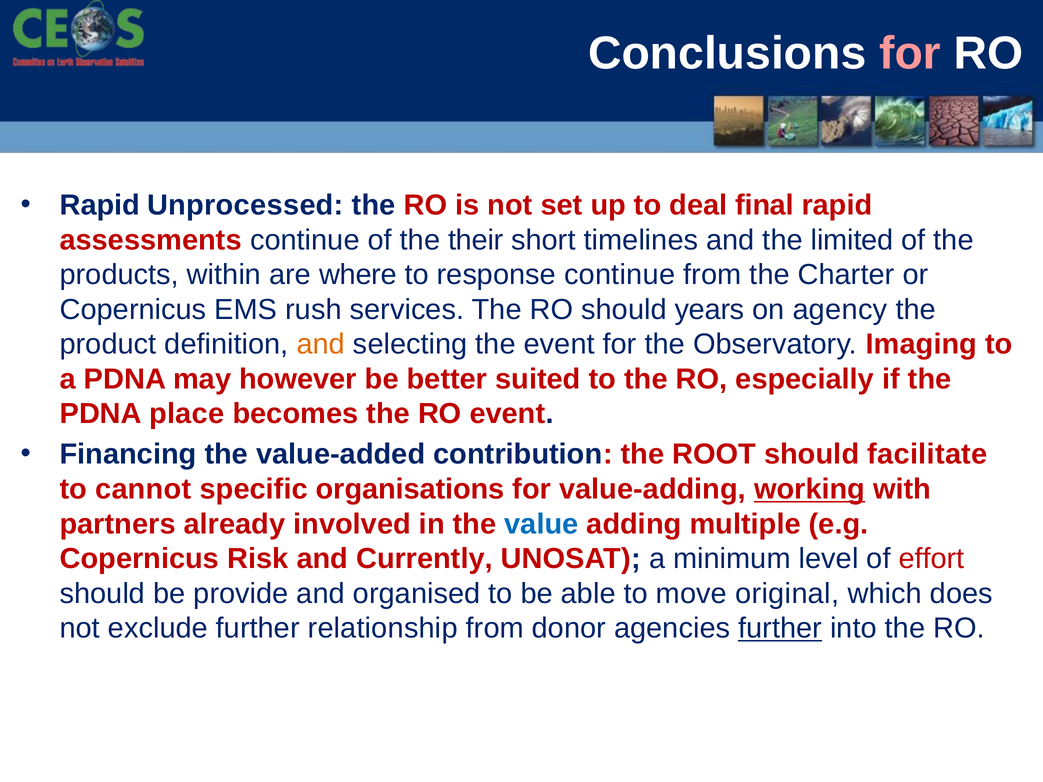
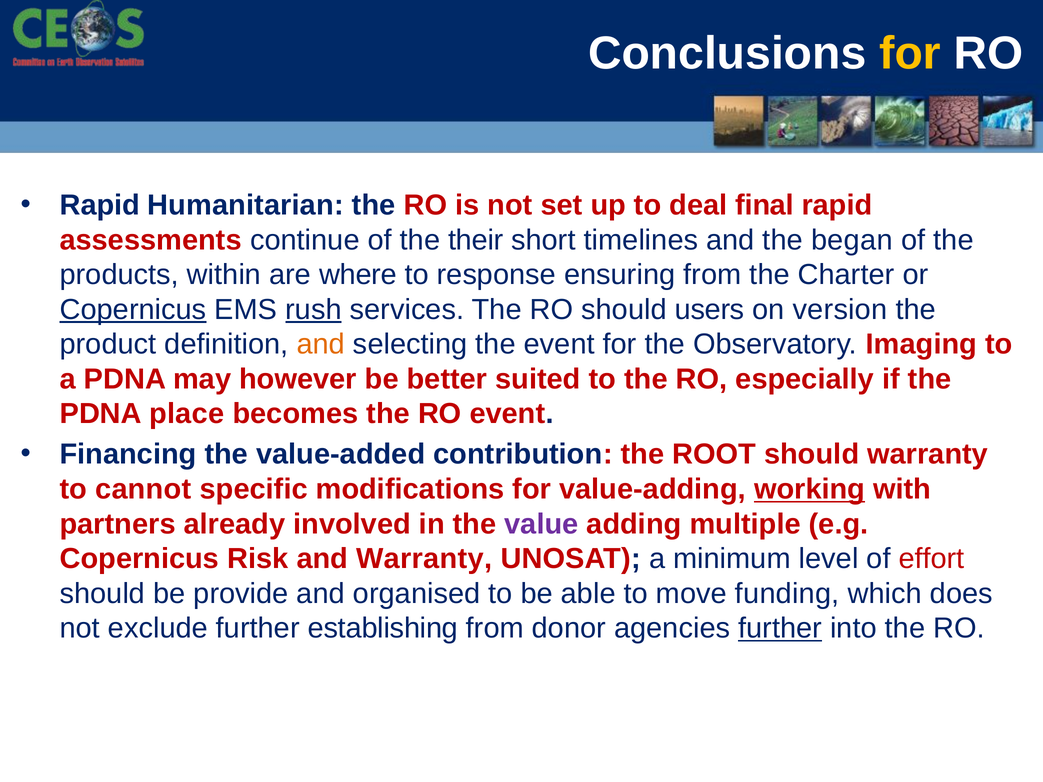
for at (910, 53) colour: pink -> yellow
Unprocessed: Unprocessed -> Humanitarian
limited: limited -> began
response continue: continue -> ensuring
Copernicus at (133, 310) underline: none -> present
rush underline: none -> present
years: years -> users
agency: agency -> version
should facilitate: facilitate -> warranty
organisations: organisations -> modifications
value colour: blue -> purple
and Currently: Currently -> Warranty
original: original -> funding
relationship: relationship -> establishing
